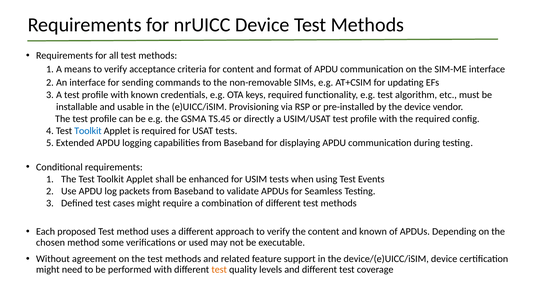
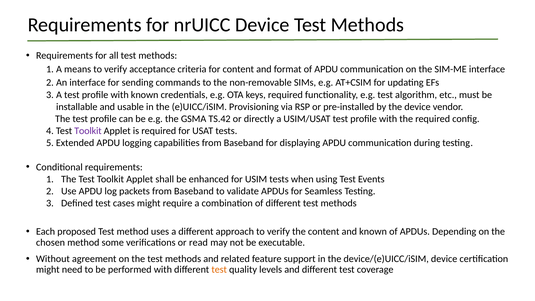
TS.45: TS.45 -> TS.42
Toolkit at (88, 131) colour: blue -> purple
used: used -> read
